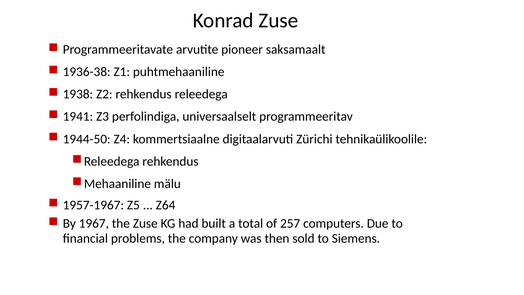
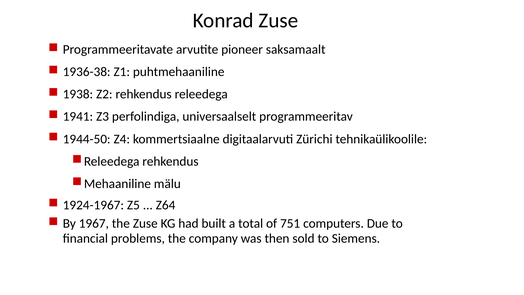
1957-1967: 1957-1967 -> 1924-1967
257: 257 -> 751
